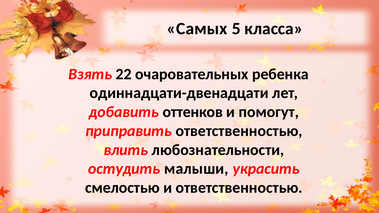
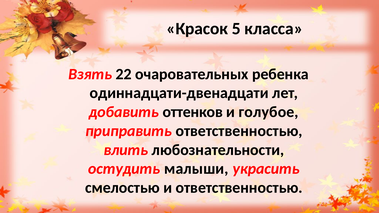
Самых: Самых -> Красок
помогут: помогут -> голубое
